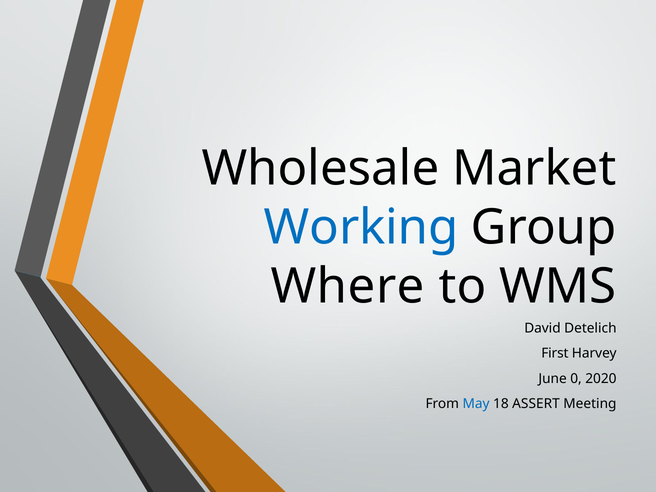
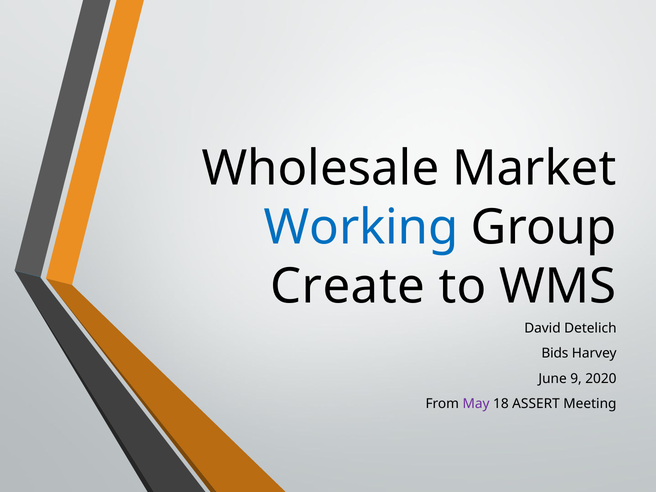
Where: Where -> Create
First: First -> Bids
0: 0 -> 9
May colour: blue -> purple
